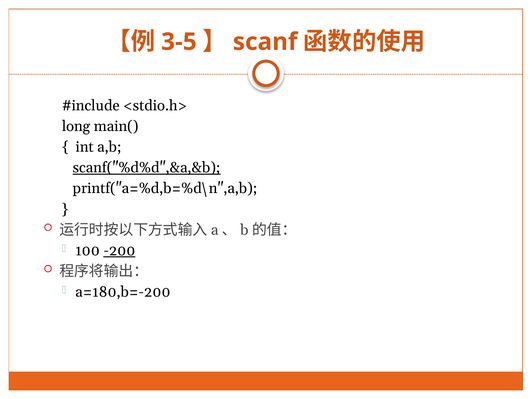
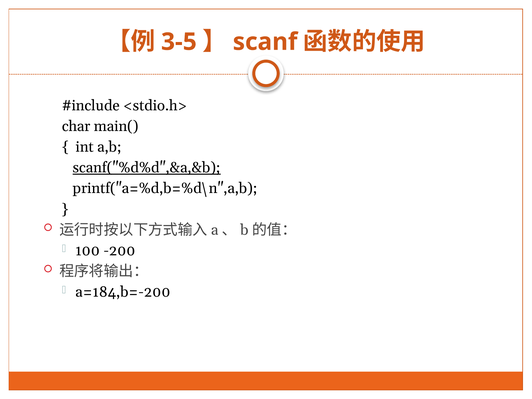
long: long -> char
-200 underline: present -> none
a=180,b=-200: a=180,b=-200 -> a=184,b=-200
